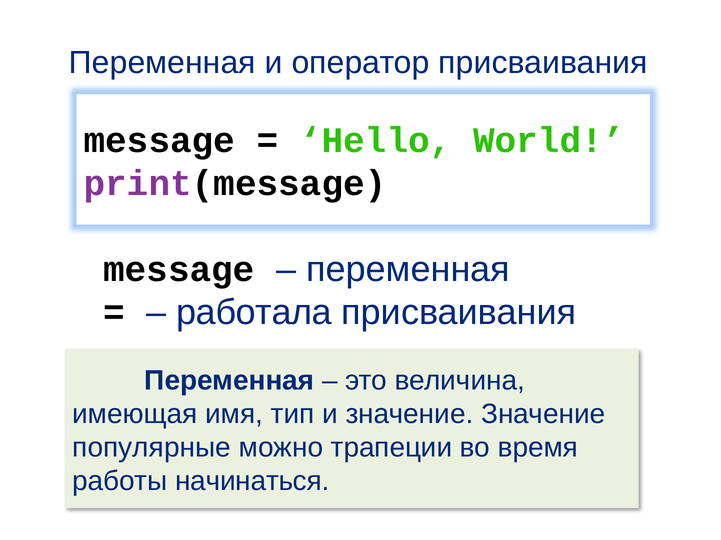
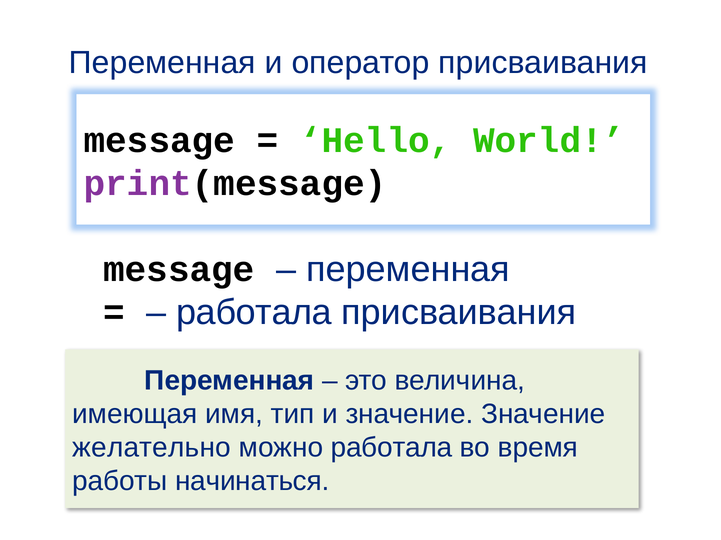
популярные: популярные -> желательно
можно трапеции: трапеции -> работала
